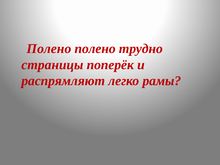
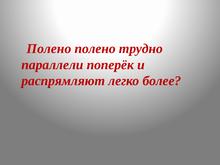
страницы: страницы -> параллели
рамы: рамы -> более
